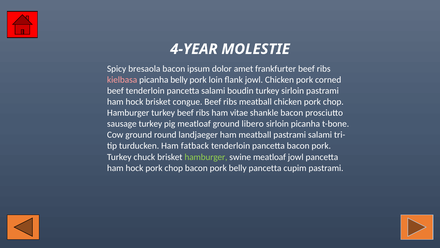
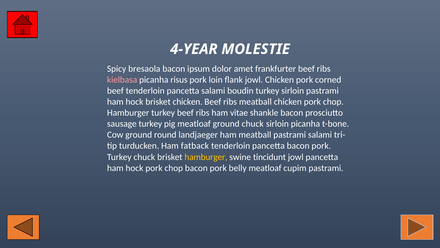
picanha belly: belly -> risus
brisket congue: congue -> chicken
ground libero: libero -> chuck
hamburger at (206, 157) colour: light green -> yellow
swine meatloaf: meatloaf -> tincidunt
belly pancetta: pancetta -> meatloaf
